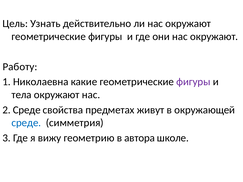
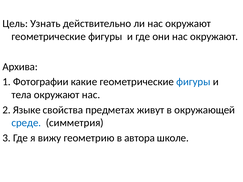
Работу: Работу -> Архива
Николаевна: Николаевна -> Фотографии
фигуры at (193, 82) colour: purple -> blue
2 Среде: Среде -> Языке
